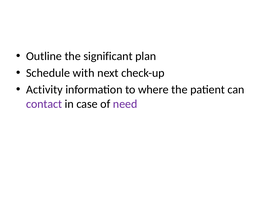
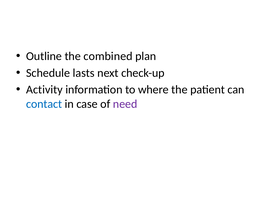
significant: significant -> combined
with: with -> lasts
contact colour: purple -> blue
